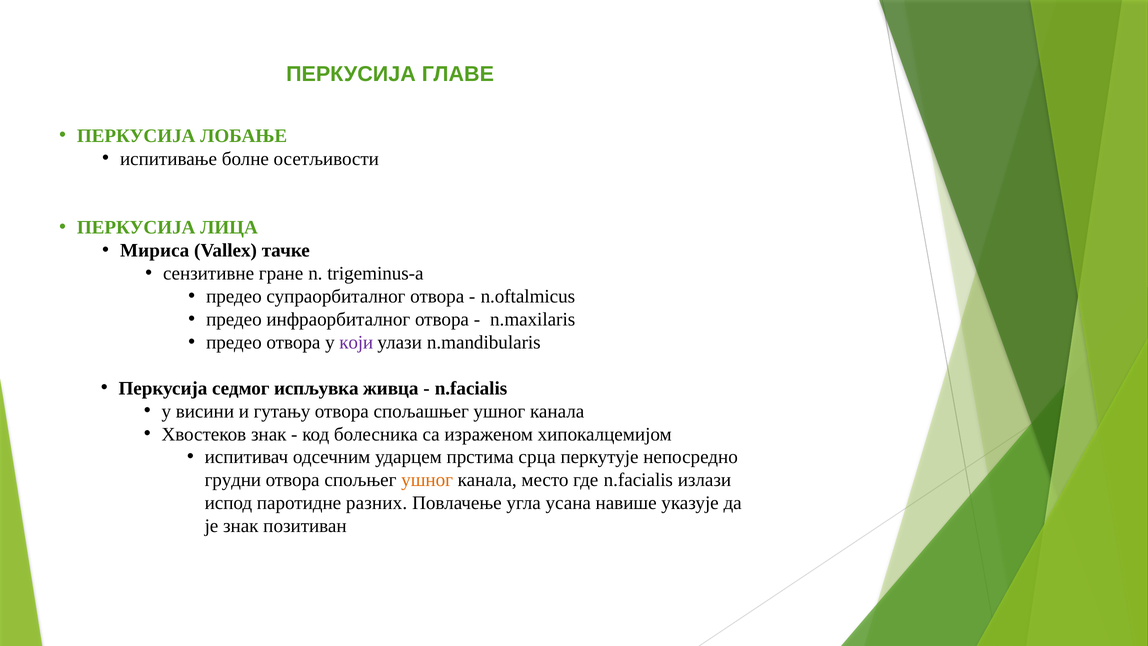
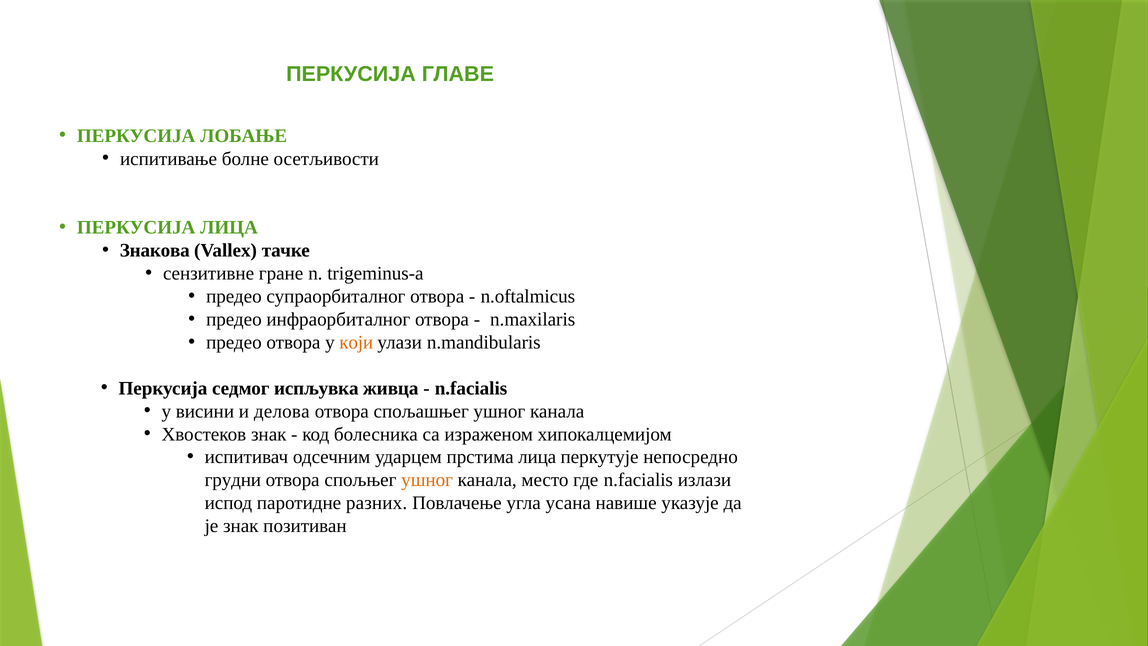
Мириса: Мириса -> Знакова
који colour: purple -> orange
гутању: гутању -> делова
прстима срца: срца -> лица
